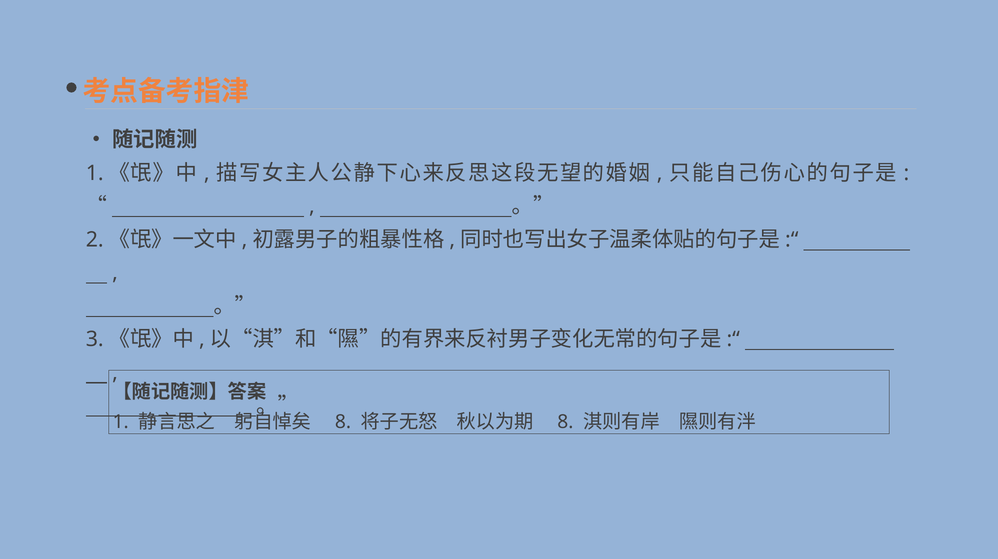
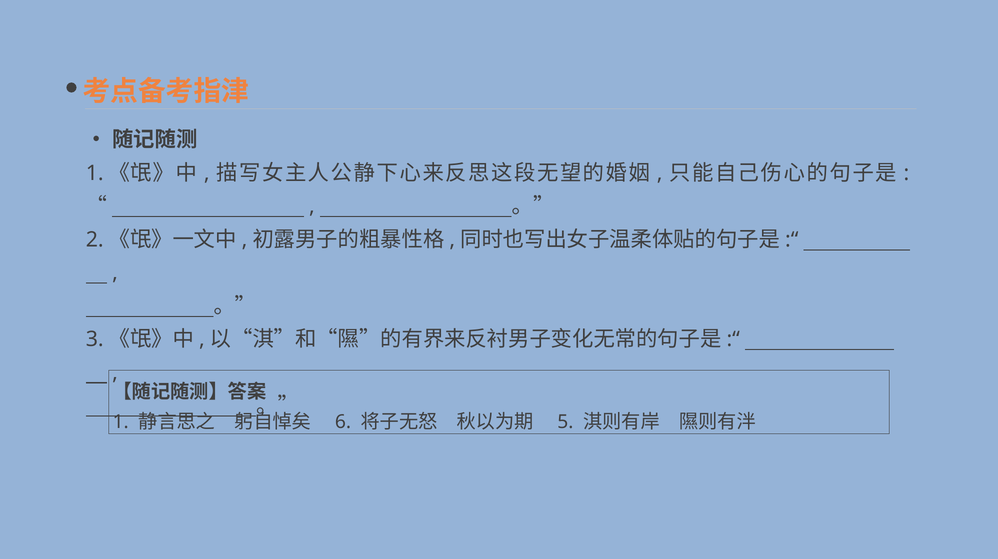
8 at (343, 422): 8 -> 6
8 at (565, 422): 8 -> 5
